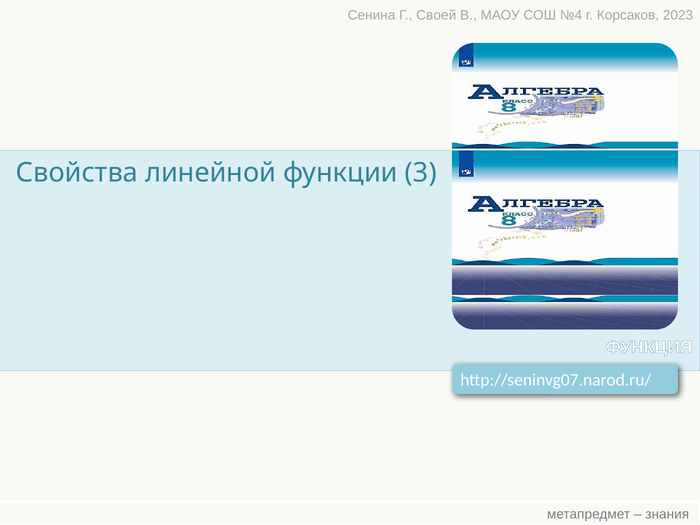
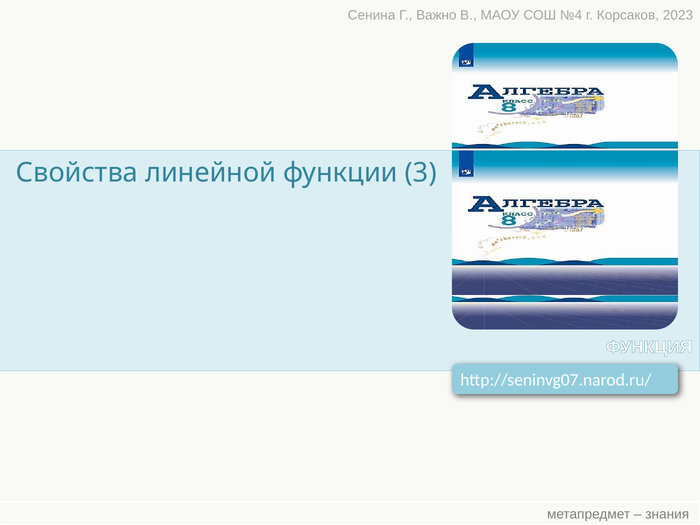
Своей: Своей -> Важно
